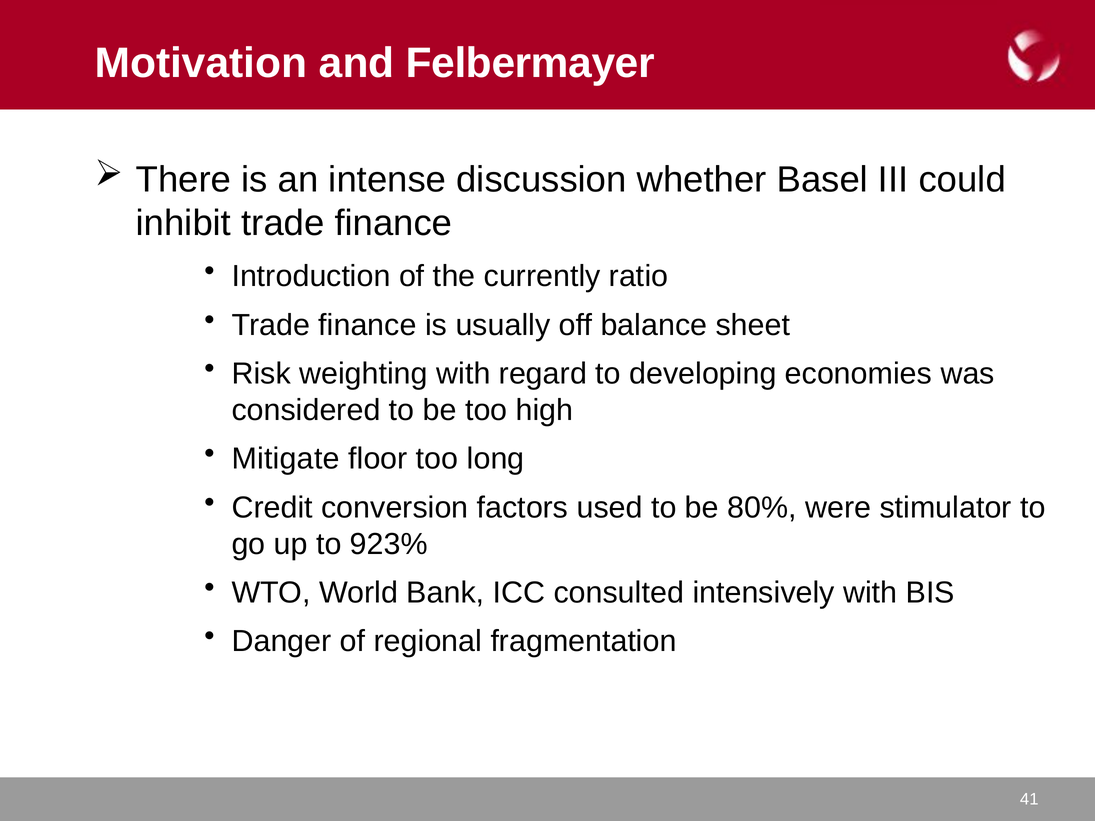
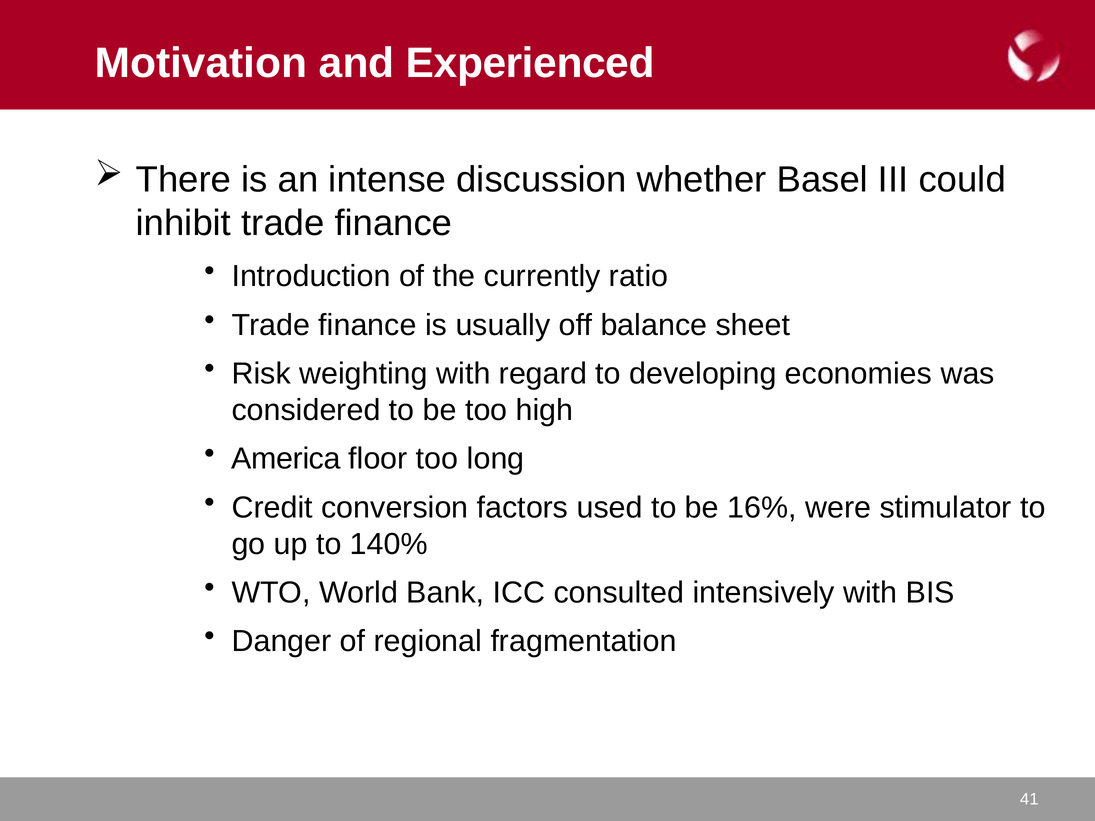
Felbermayer: Felbermayer -> Experienced
Mitigate: Mitigate -> America
80%: 80% -> 16%
923%: 923% -> 140%
